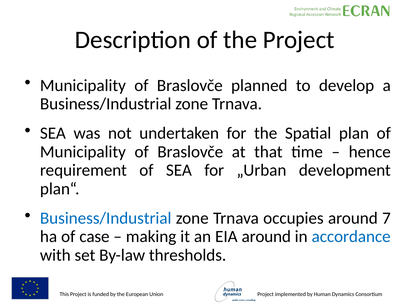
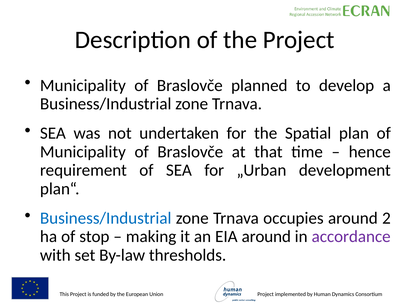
7: 7 -> 2
case: case -> stop
accordance colour: blue -> purple
